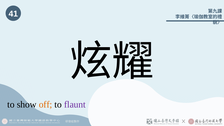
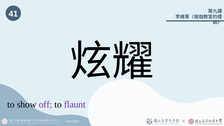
off colour: orange -> purple
